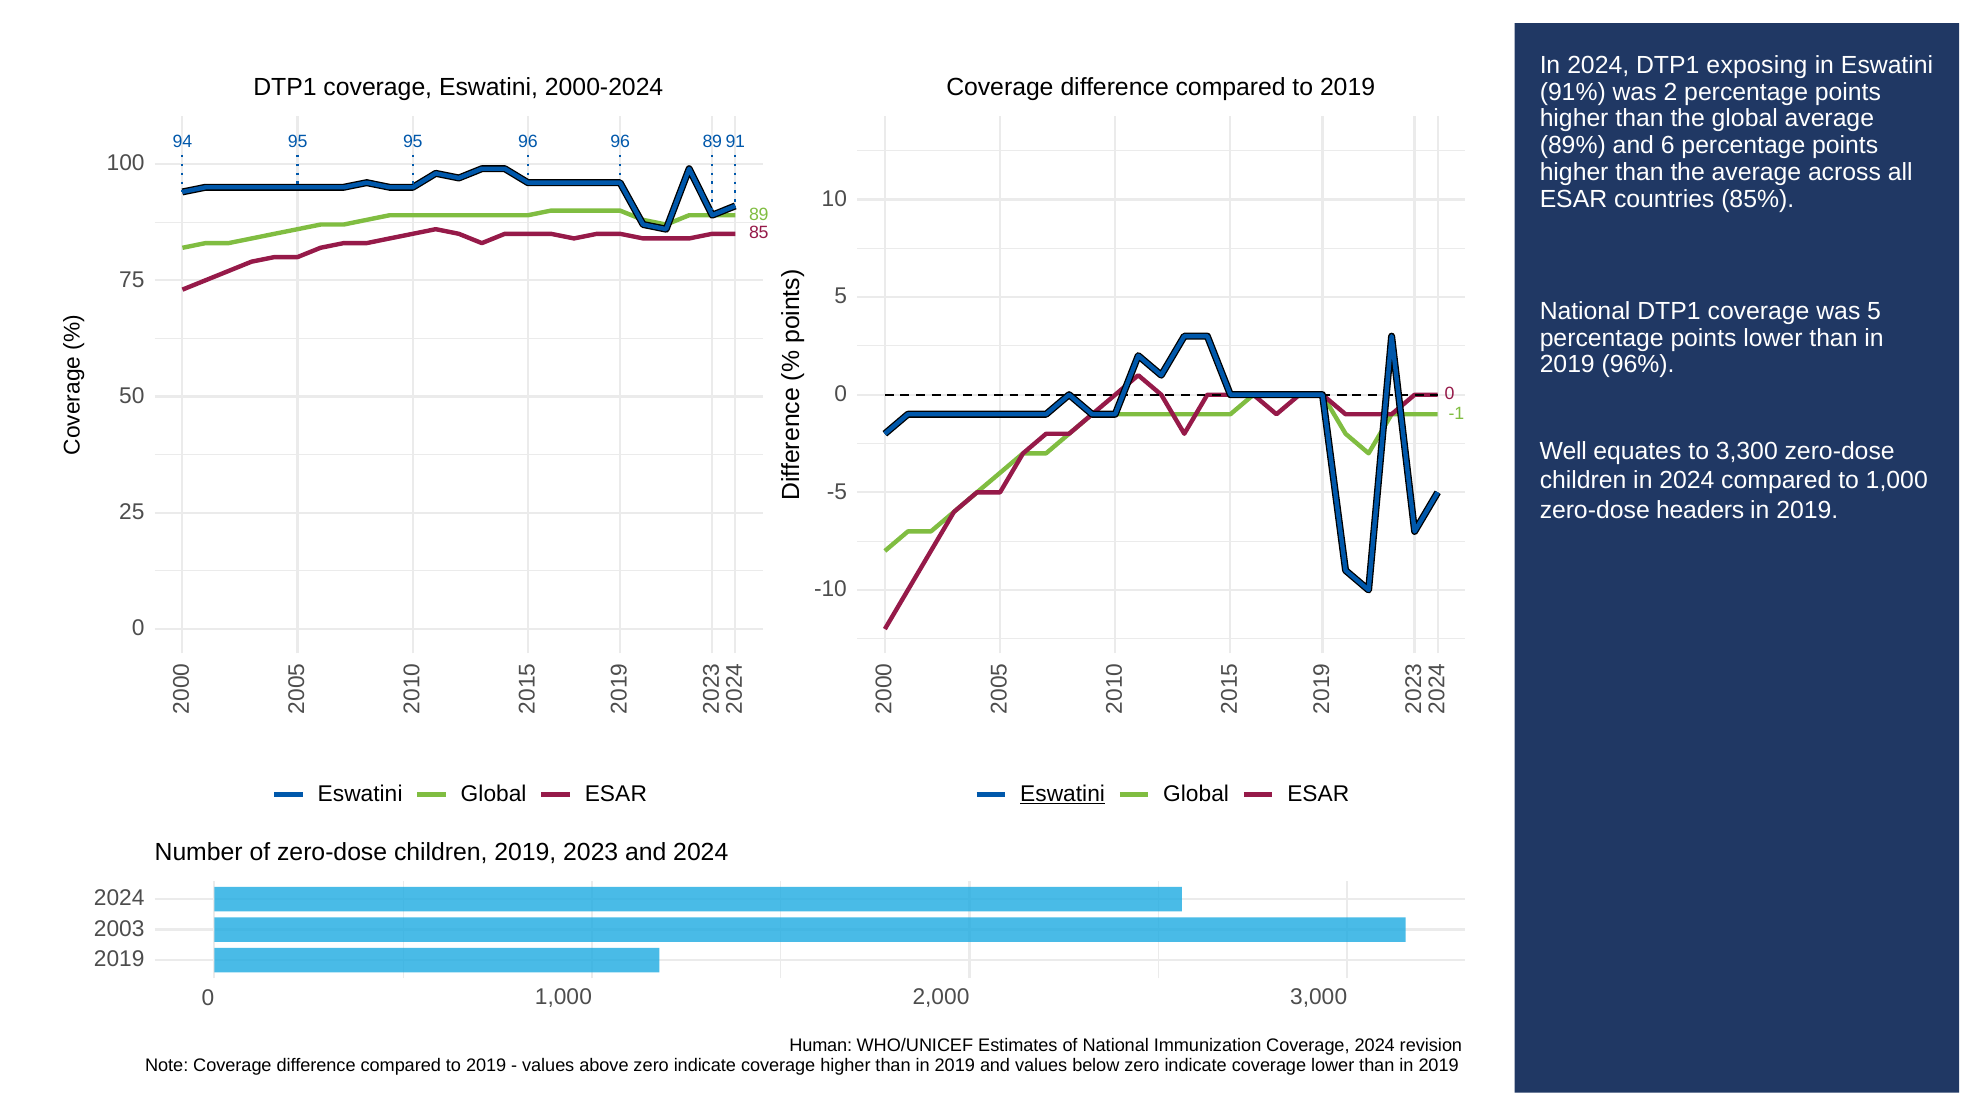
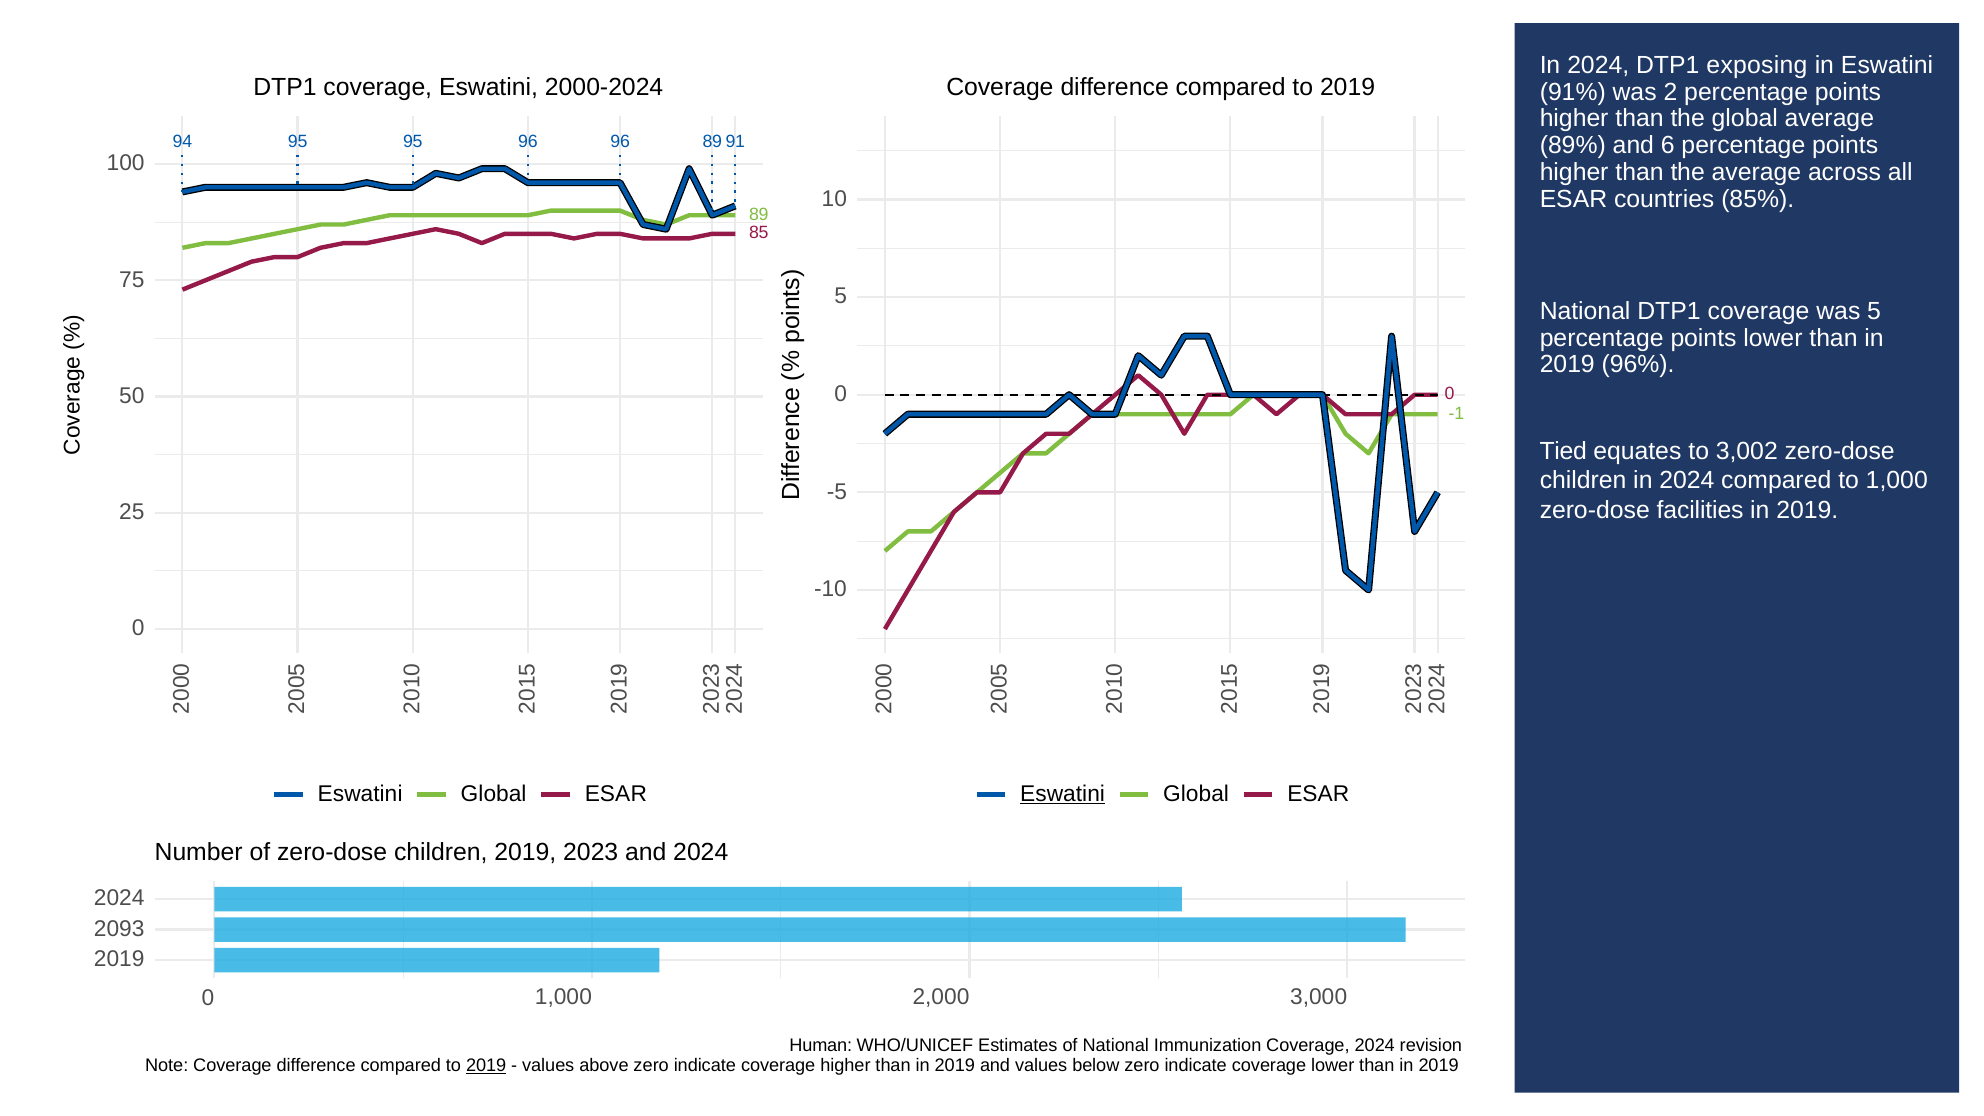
Well: Well -> Tied
3,300: 3,300 -> 3,002
headers: headers -> facilities
2003: 2003 -> 2093
2019 at (486, 1066) underline: none -> present
